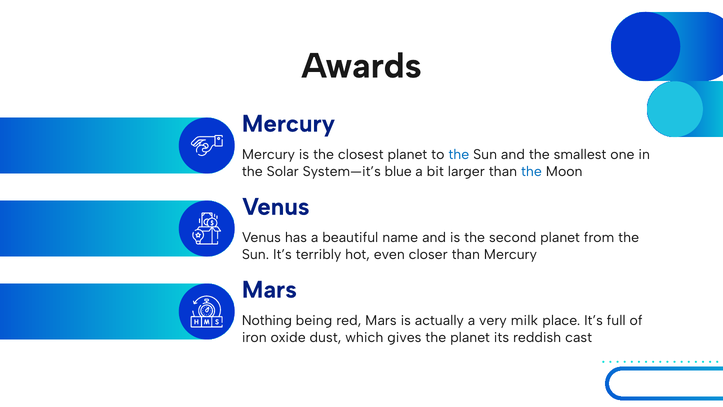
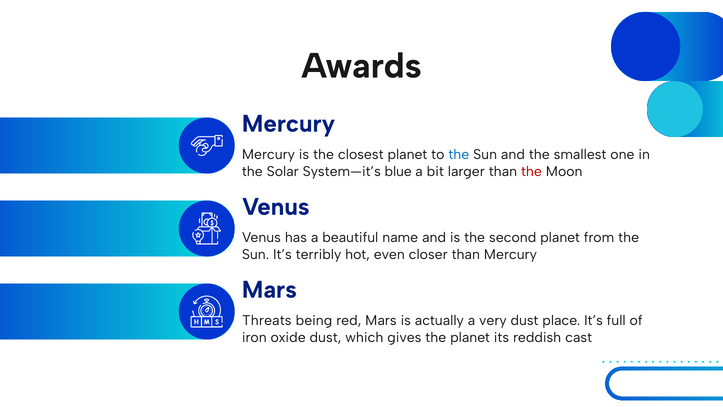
the at (531, 171) colour: blue -> red
Nothing: Nothing -> Threats
very milk: milk -> dust
